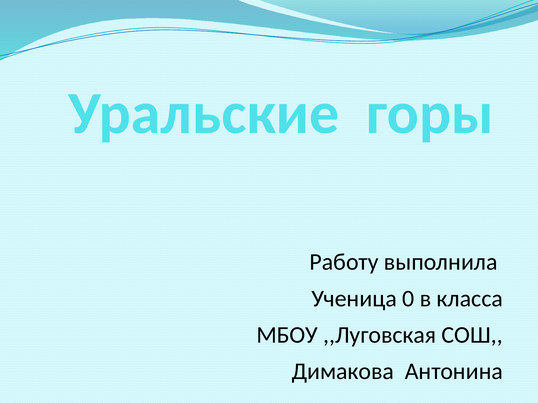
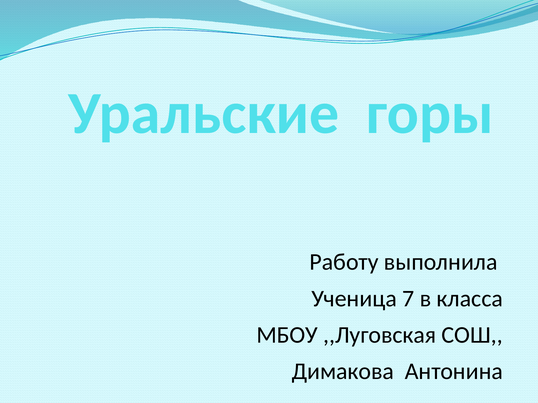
0: 0 -> 7
